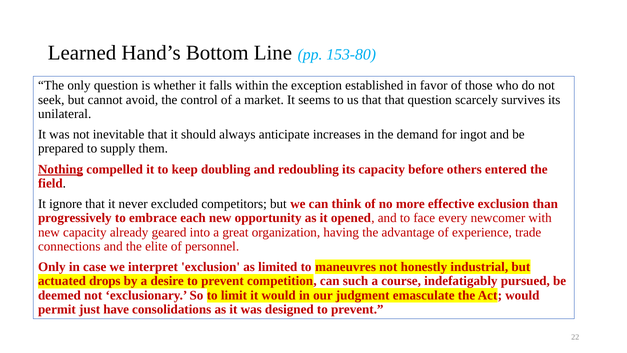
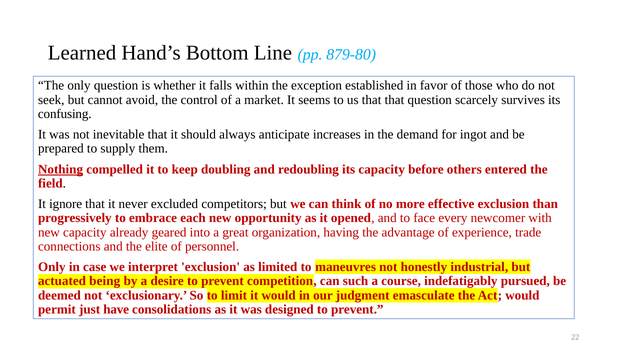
153-80: 153-80 -> 879-80
unilateral: unilateral -> confusing
drops: drops -> being
